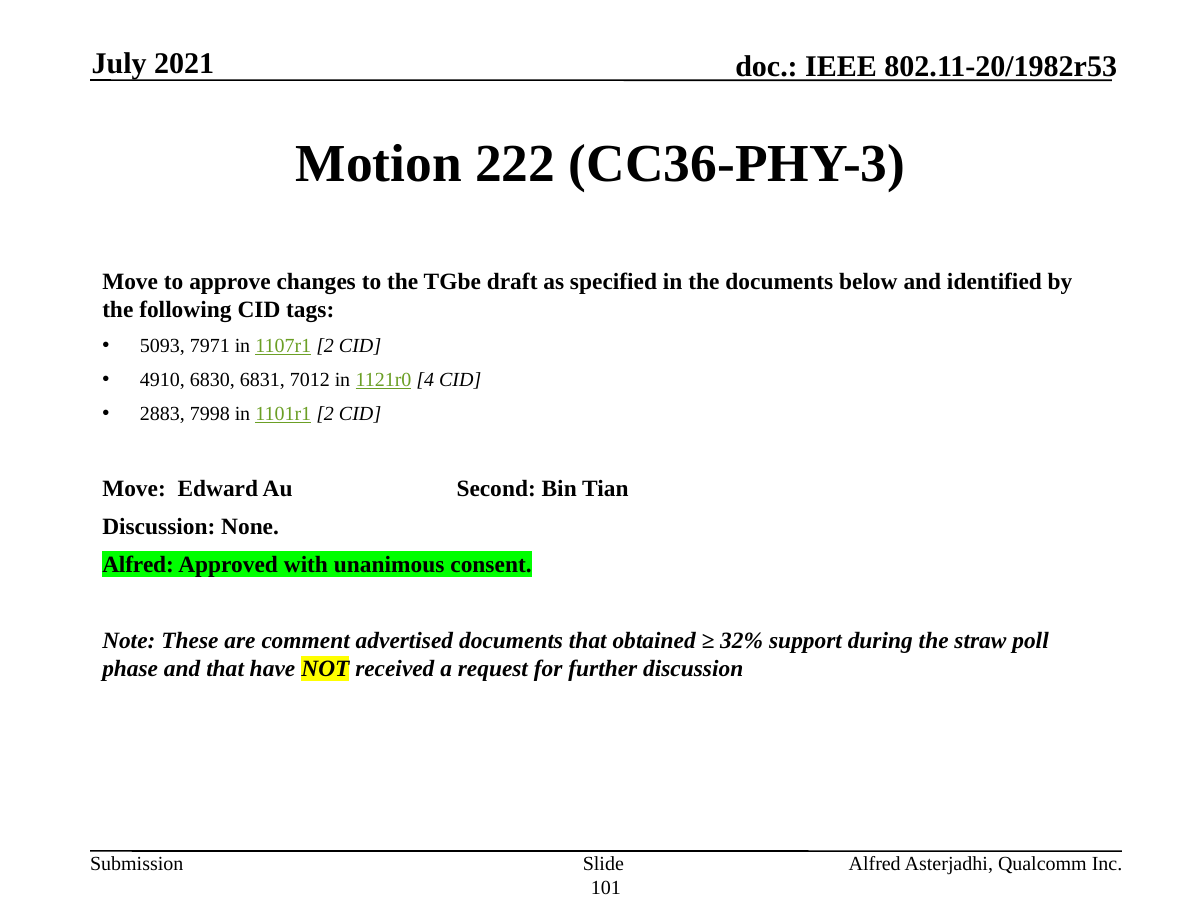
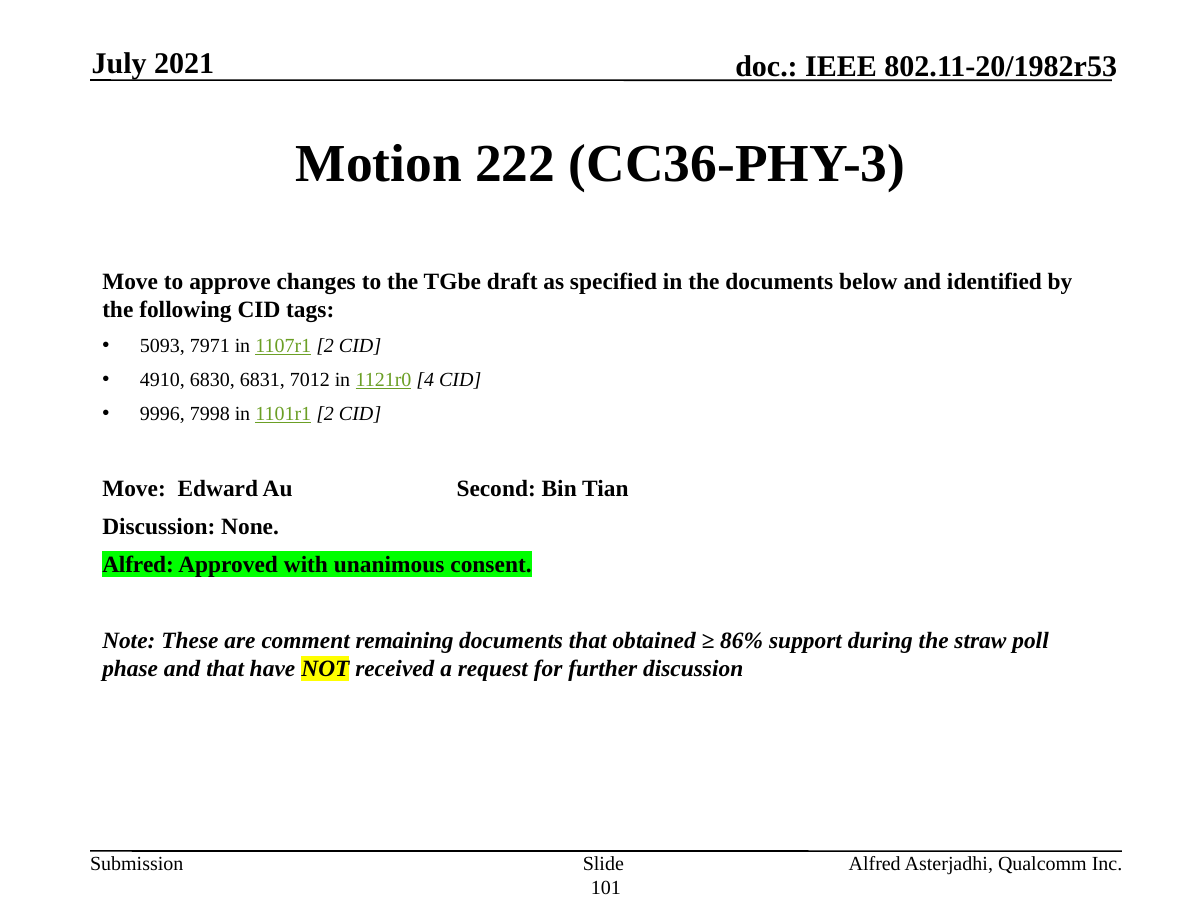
2883: 2883 -> 9996
advertised: advertised -> remaining
32%: 32% -> 86%
